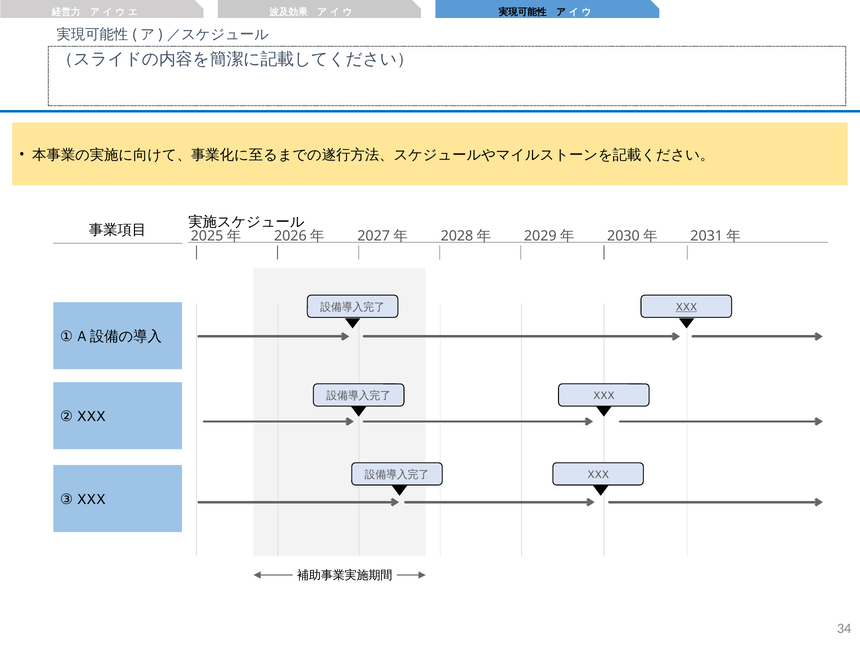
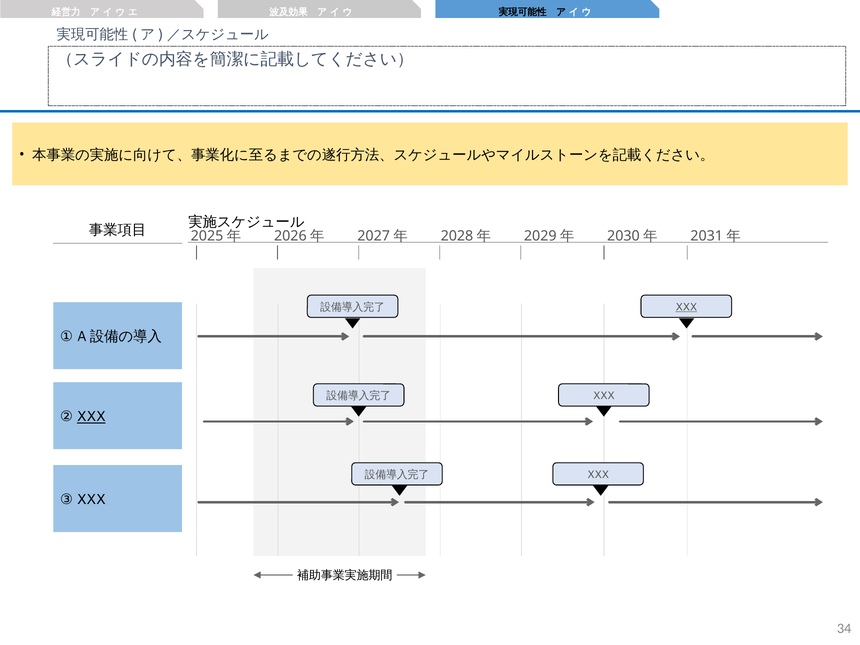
XXX at (91, 417) underline: none -> present
